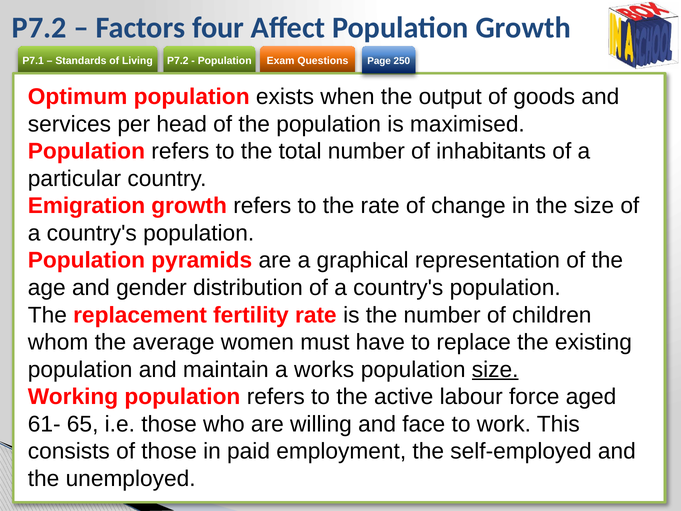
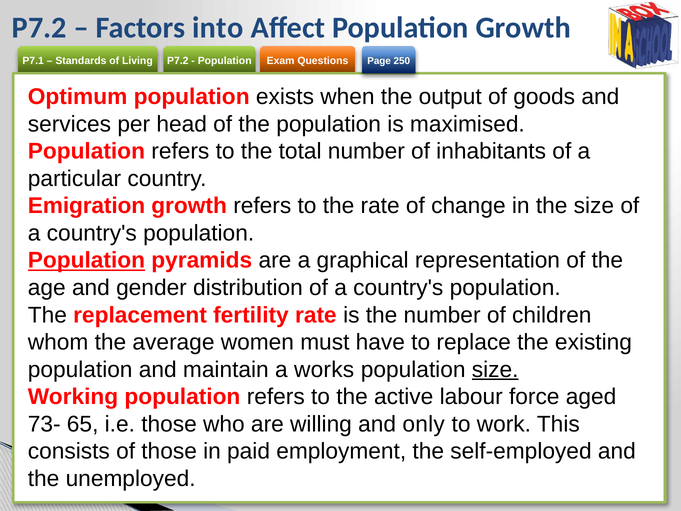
four: four -> into
Population at (86, 260) underline: none -> present
61-: 61- -> 73-
face: face -> only
